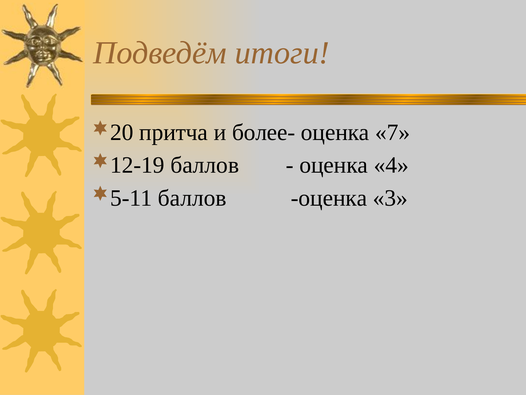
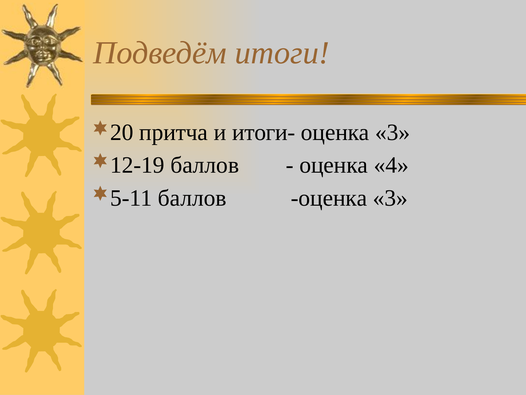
более-: более- -> итоги-
7 at (393, 132): 7 -> 3
